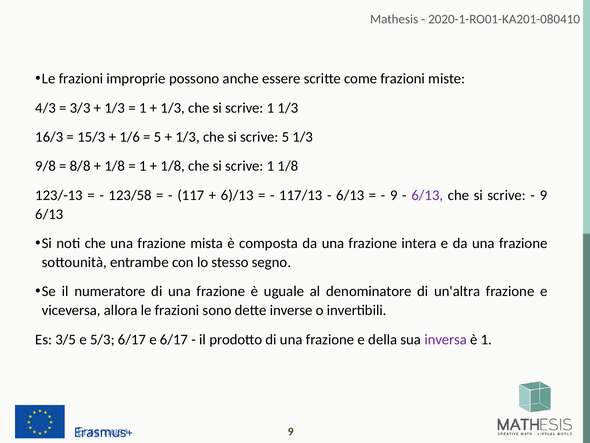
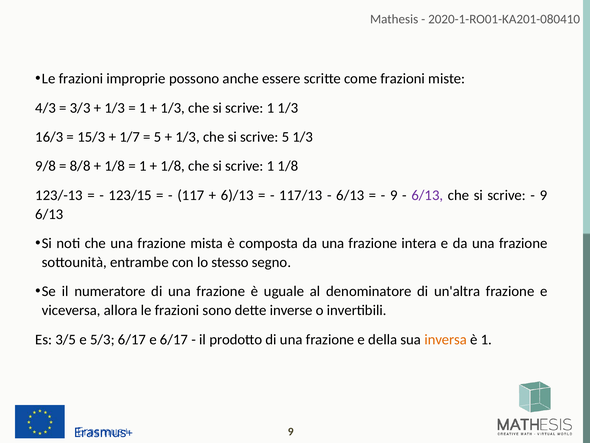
1/6: 1/6 -> 1/7
123/58: 123/58 -> 123/15
inversa colour: purple -> orange
